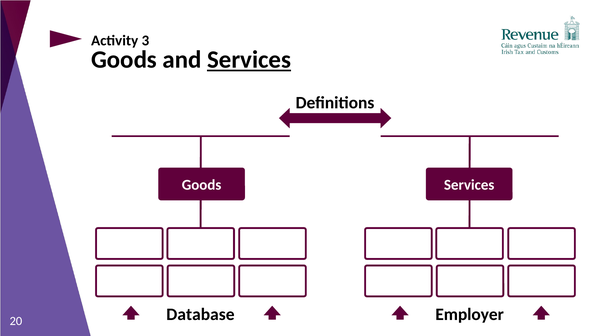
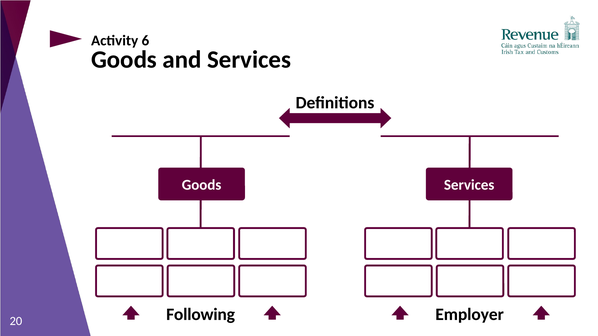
3: 3 -> 6
Services at (249, 60) underline: present -> none
Database: Database -> Following
